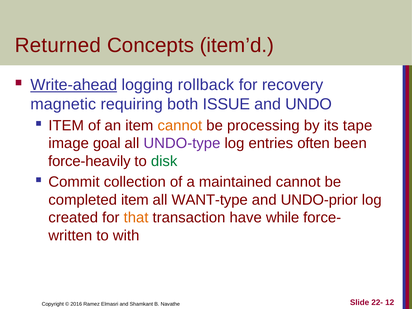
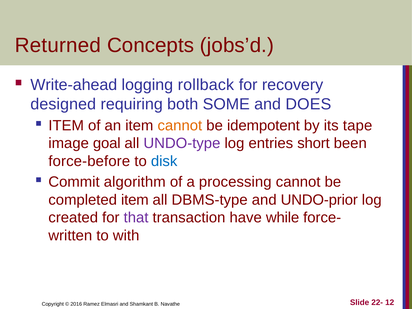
item’d: item’d -> jobs’d
Write-ahead underline: present -> none
magnetic: magnetic -> designed
ISSUE: ISSUE -> SOME
UNDO: UNDO -> DOES
processing: processing -> idempotent
often: often -> short
force-heavily: force-heavily -> force-before
disk colour: green -> blue
collection: collection -> algorithm
maintained: maintained -> processing
WANT-type: WANT-type -> DBMS-type
that colour: orange -> purple
